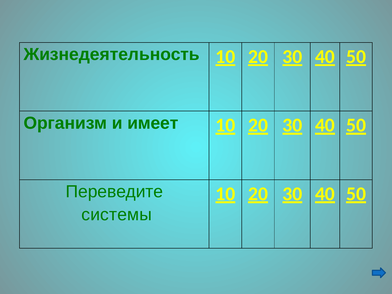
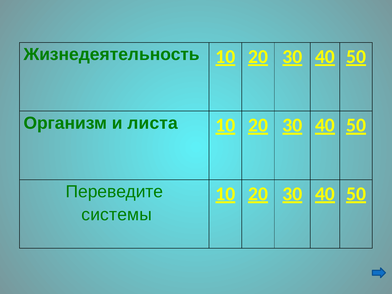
имеет: имеет -> листа
